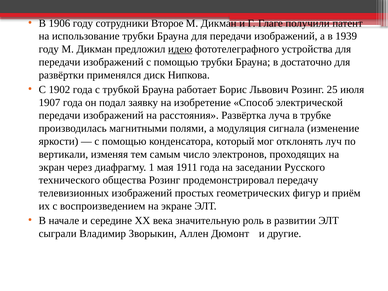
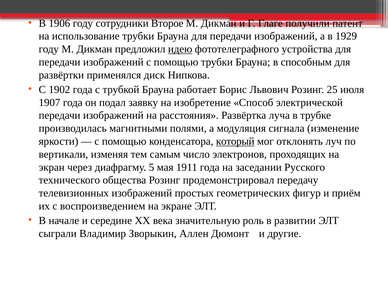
1939: 1939 -> 1929
достаточно: достаточно -> способным
который underline: none -> present
1: 1 -> 5
